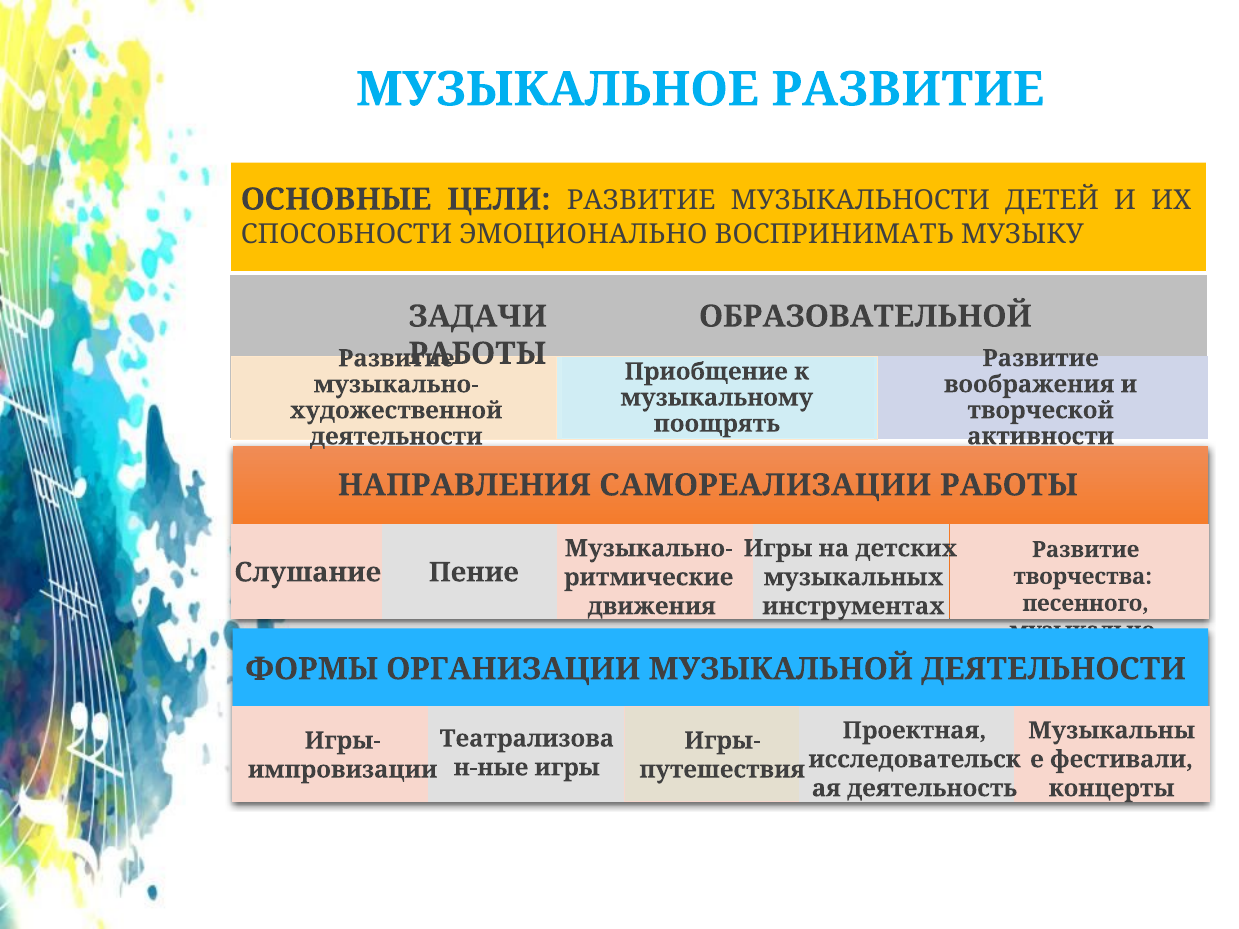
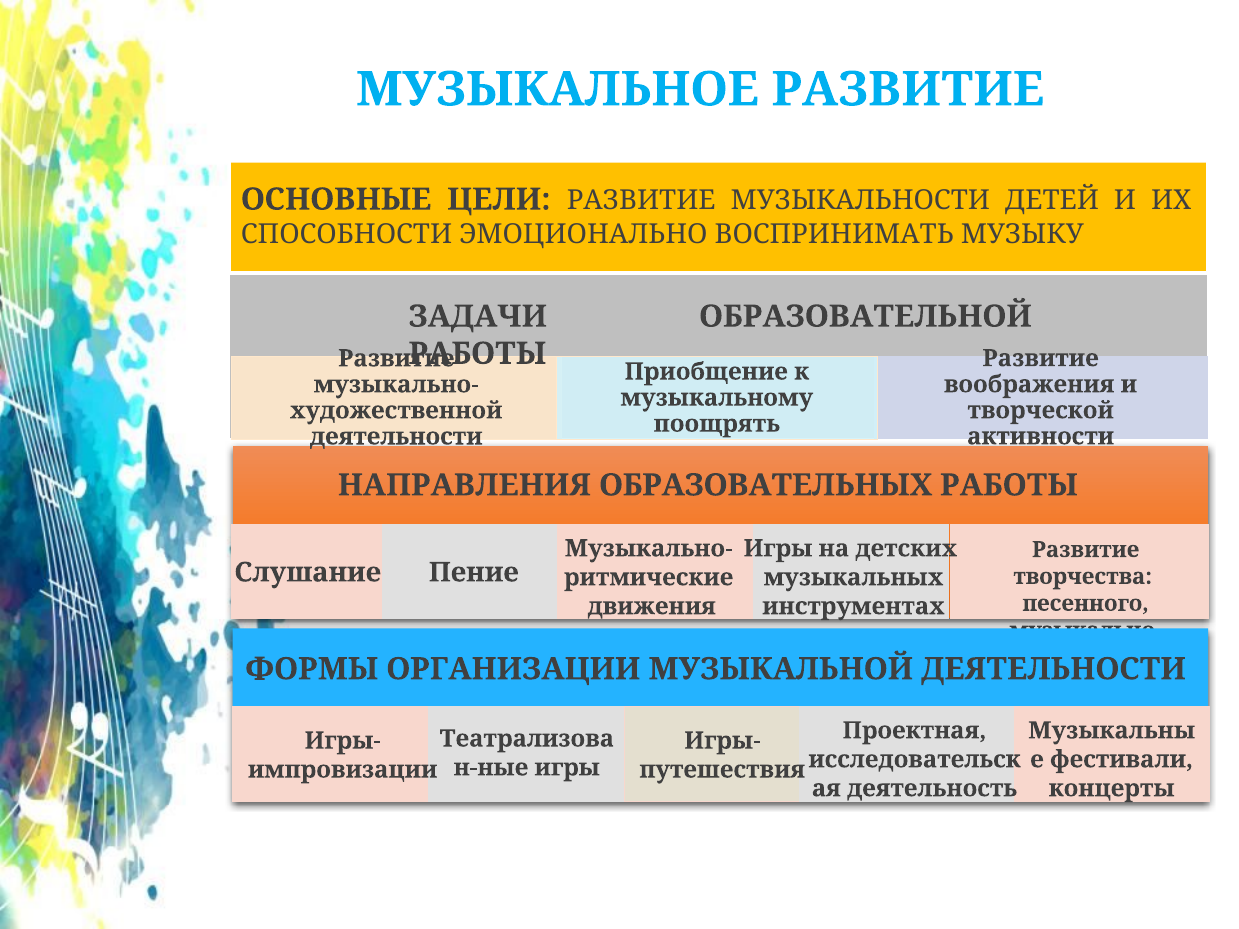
САМОРЕАЛИЗАЦИИ: САМОРЕАЛИЗАЦИИ -> ОБРАЗОВАТЕЛЬНЫХ
